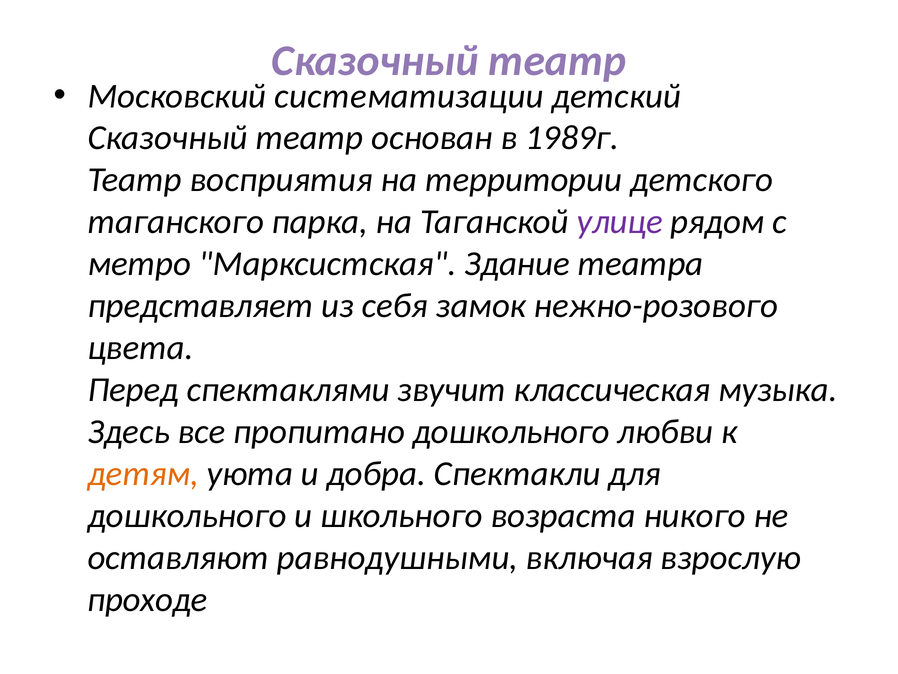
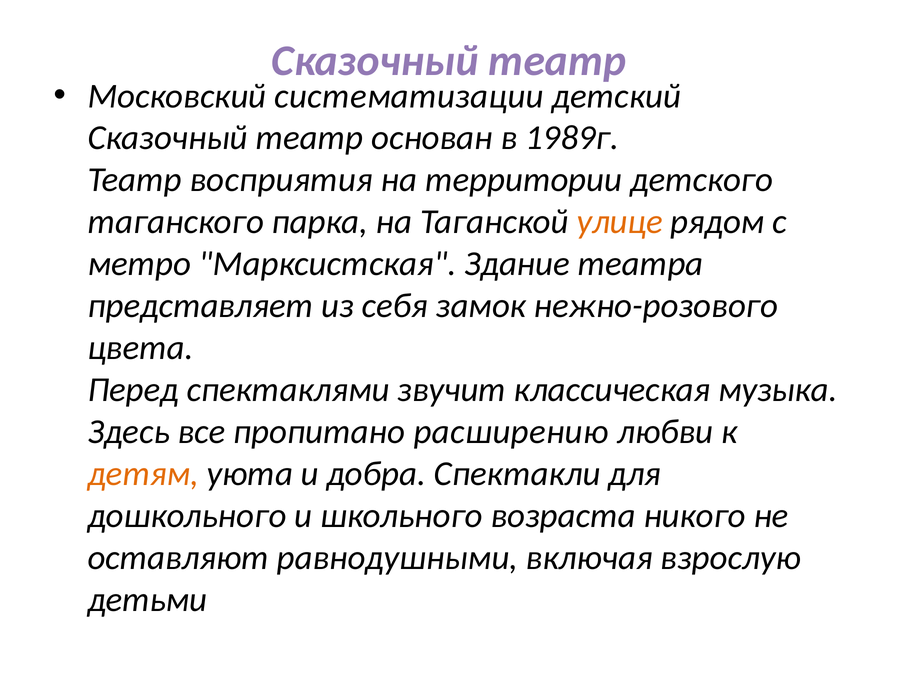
улице colour: purple -> orange
пропитано дошкольного: дошкольного -> расширению
проходе: проходе -> детьми
